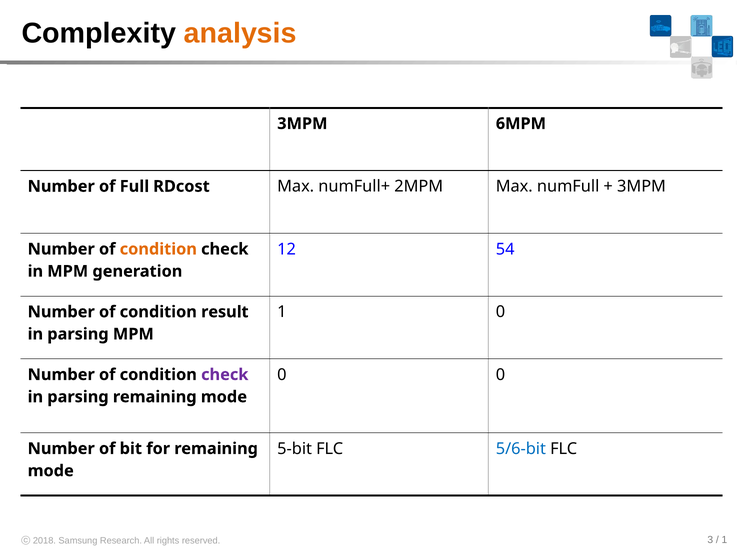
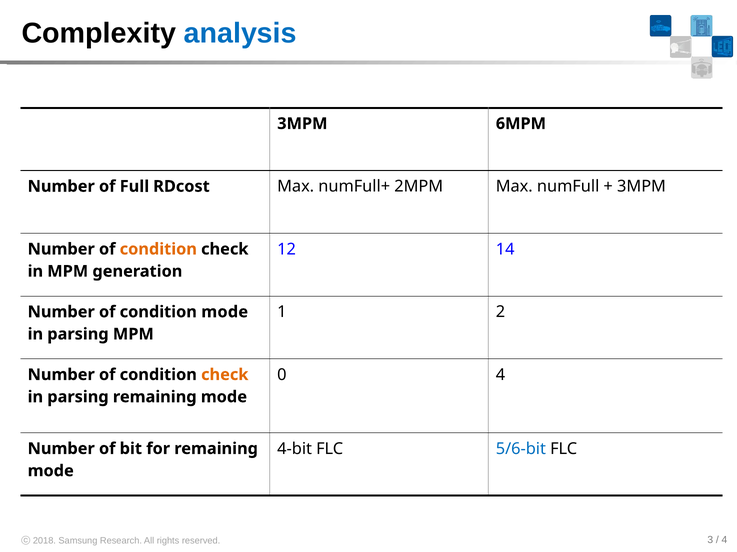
analysis colour: orange -> blue
54: 54 -> 14
1 0: 0 -> 2
condition result: result -> mode
0 0: 0 -> 4
check at (225, 375) colour: purple -> orange
5-bit: 5-bit -> 4-bit
1 at (724, 541): 1 -> 4
